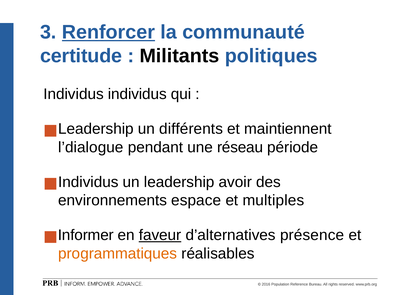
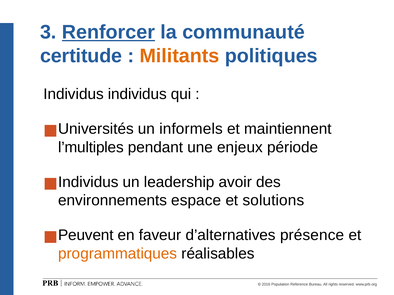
Militants colour: black -> orange
Leadership at (96, 129): Leadership -> Universités
différents: différents -> informels
l’dialogue: l’dialogue -> l’multiples
réseau: réseau -> enjeux
multiples: multiples -> solutions
Informer: Informer -> Peuvent
faveur underline: present -> none
